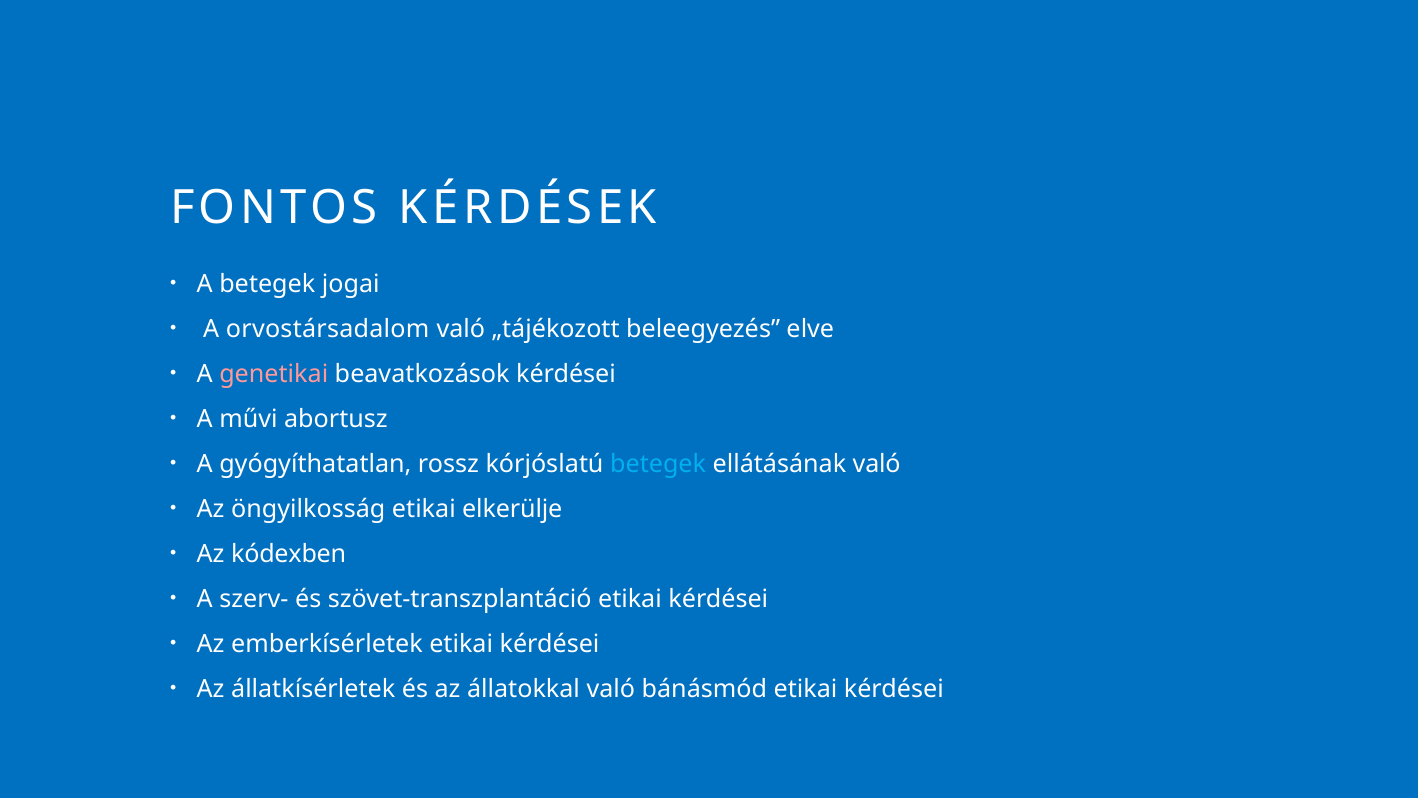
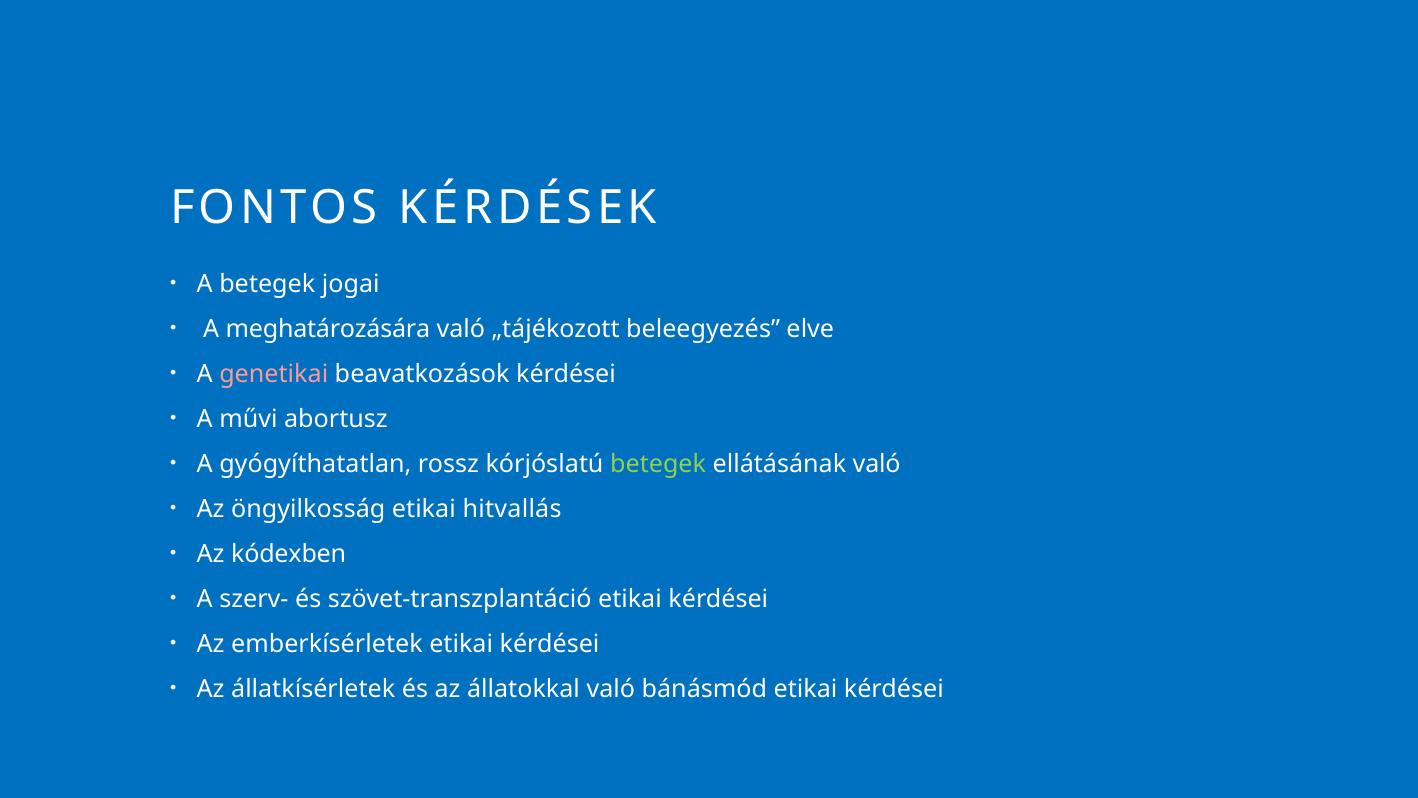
orvostársadalom: orvostársadalom -> meghatározására
betegek at (658, 464) colour: light blue -> light green
elkerülje: elkerülje -> hitvallás
